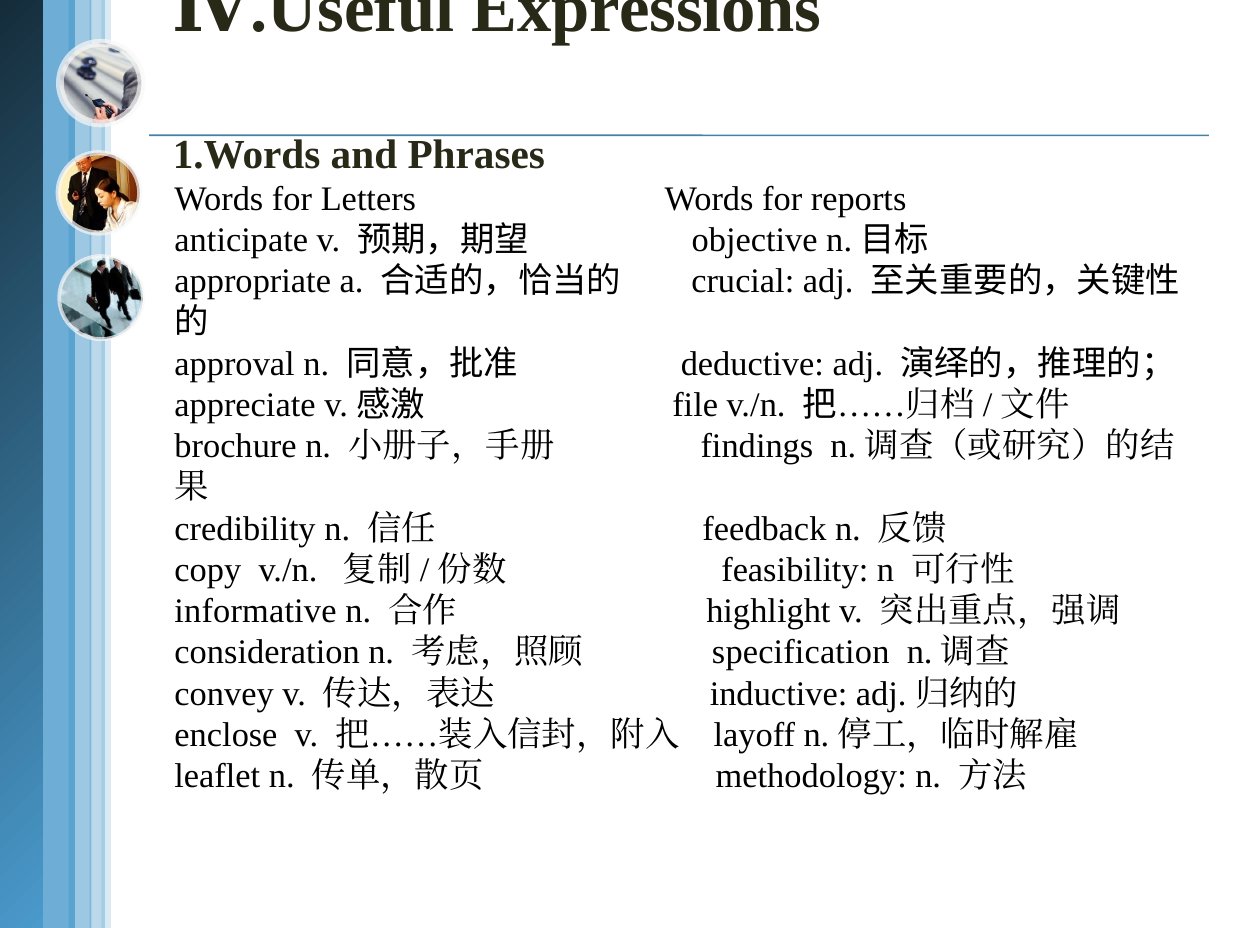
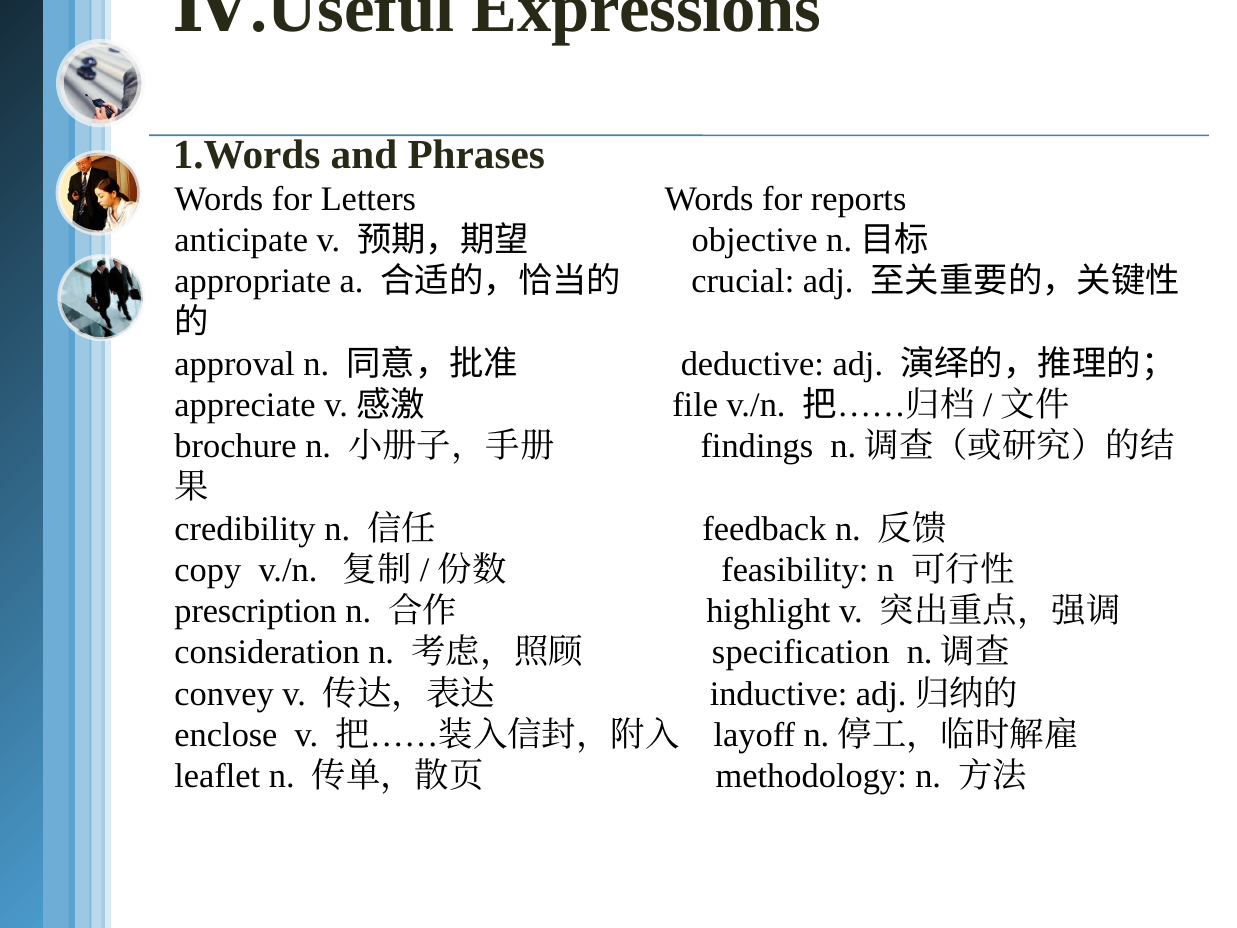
informative: informative -> prescription
